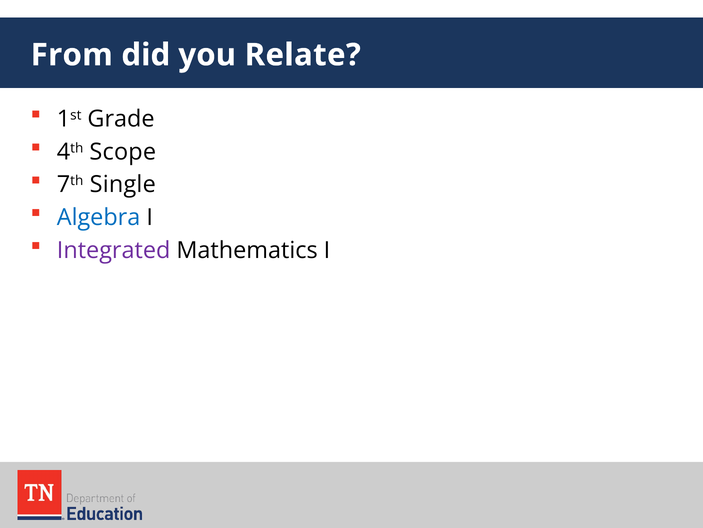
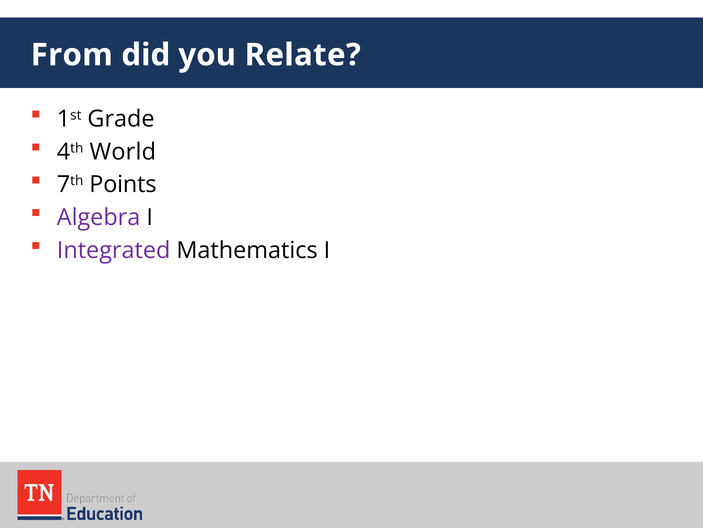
Scope: Scope -> World
Single: Single -> Points
Algebra colour: blue -> purple
